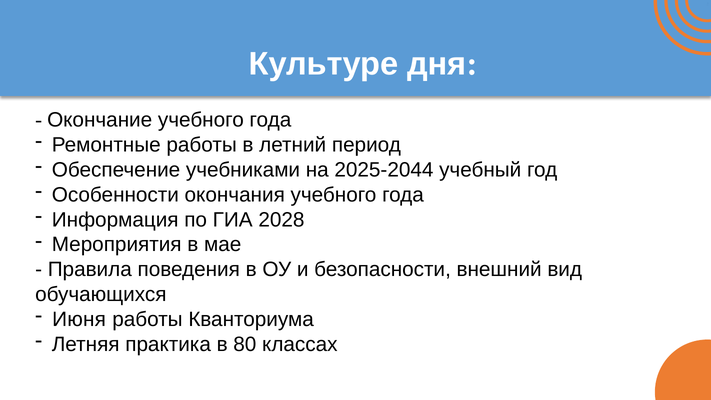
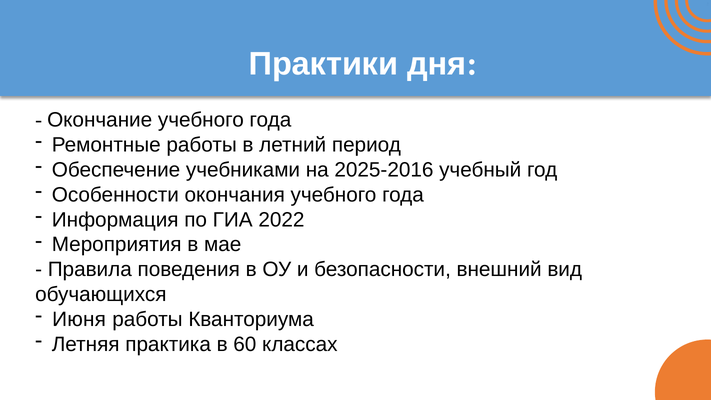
Культуре: Культуре -> Практики
2025-2044: 2025-2044 -> 2025-2016
2028: 2028 -> 2022
80: 80 -> 60
